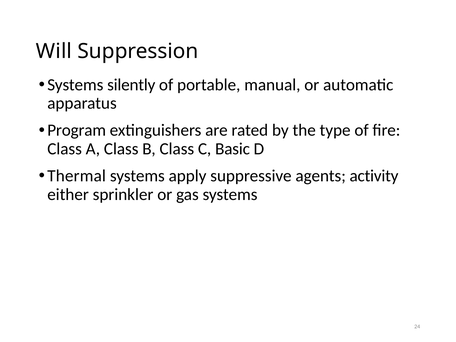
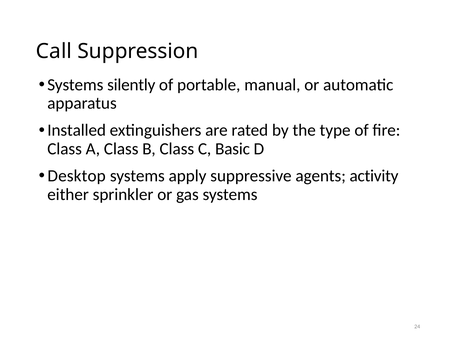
Will: Will -> Call
Program: Program -> Installed
Thermal: Thermal -> Desktop
